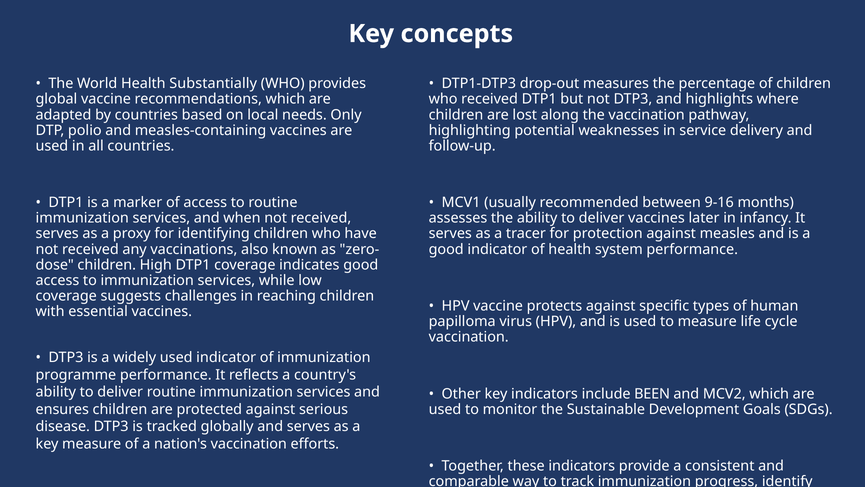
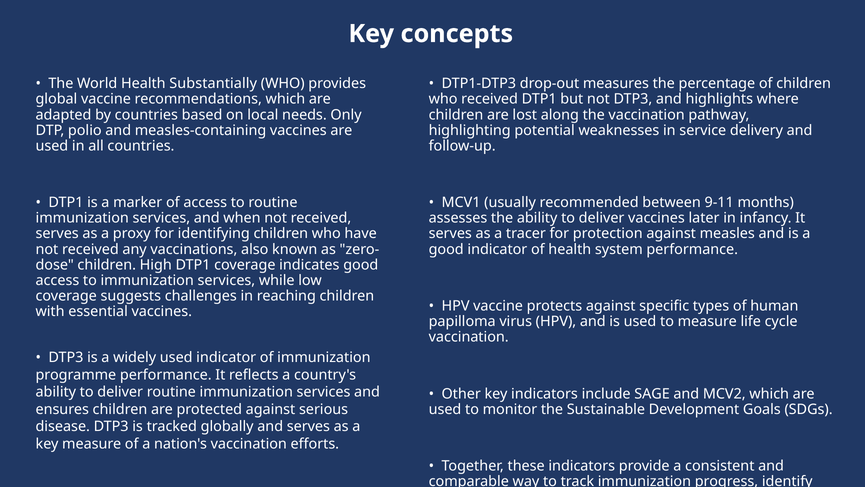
9-16: 9-16 -> 9-11
BEEN: BEEN -> SAGE
